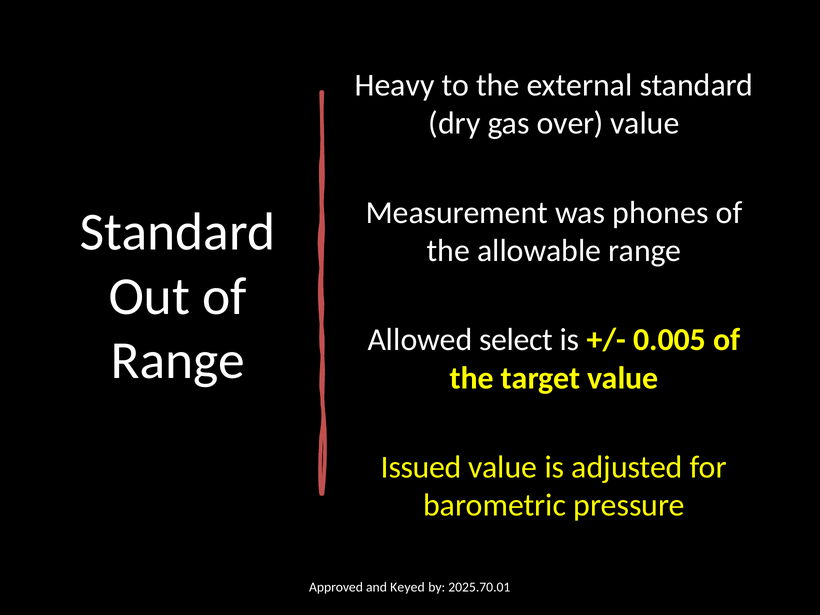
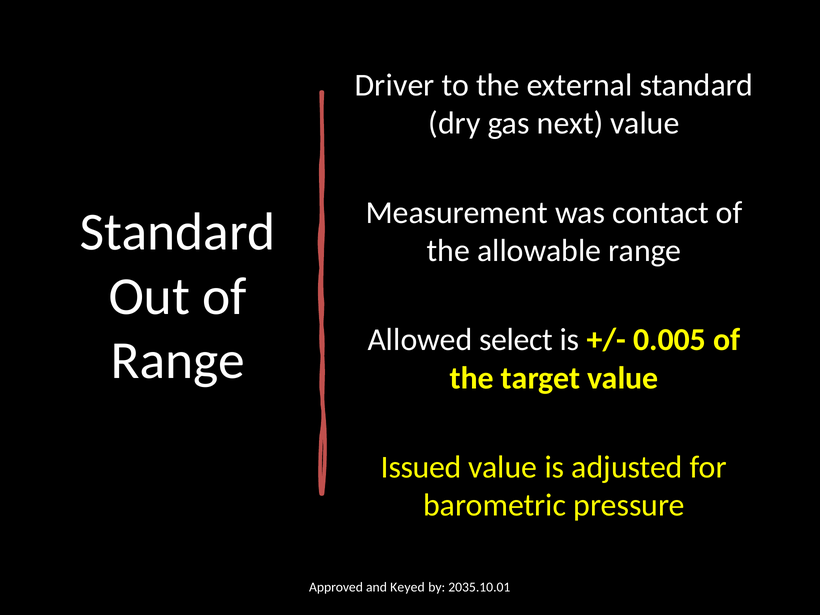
Heavy: Heavy -> Driver
over: over -> next
phones: phones -> contact
2025.70.01: 2025.70.01 -> 2035.10.01
